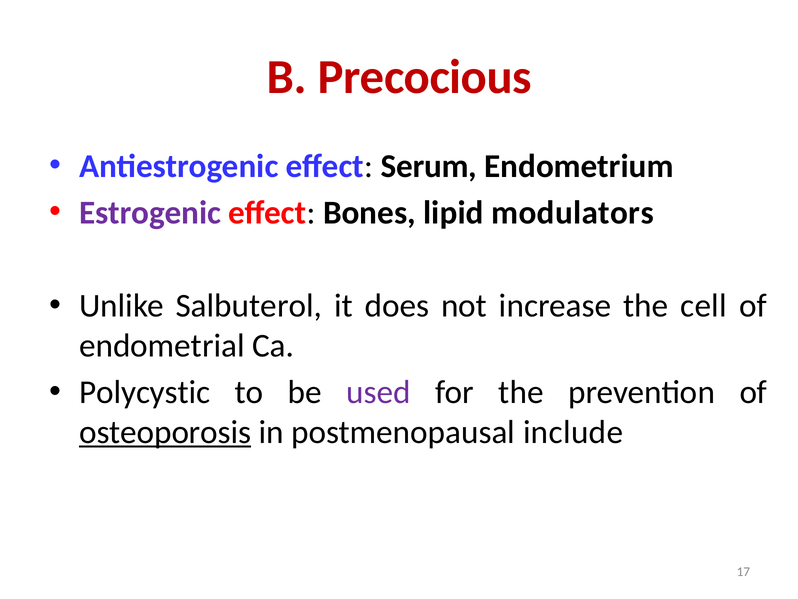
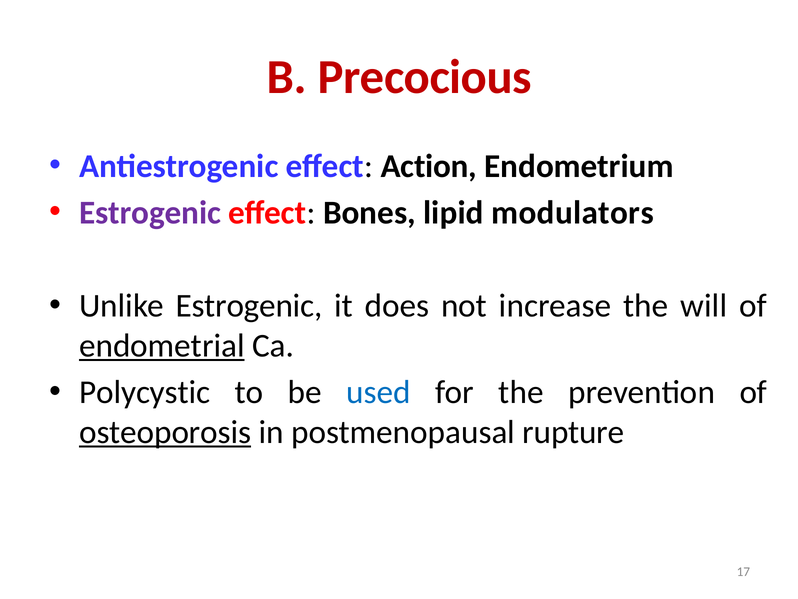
Serum: Serum -> Action
Unlike Salbuterol: Salbuterol -> Estrogenic
cell: cell -> will
endometrial underline: none -> present
used colour: purple -> blue
include: include -> rupture
